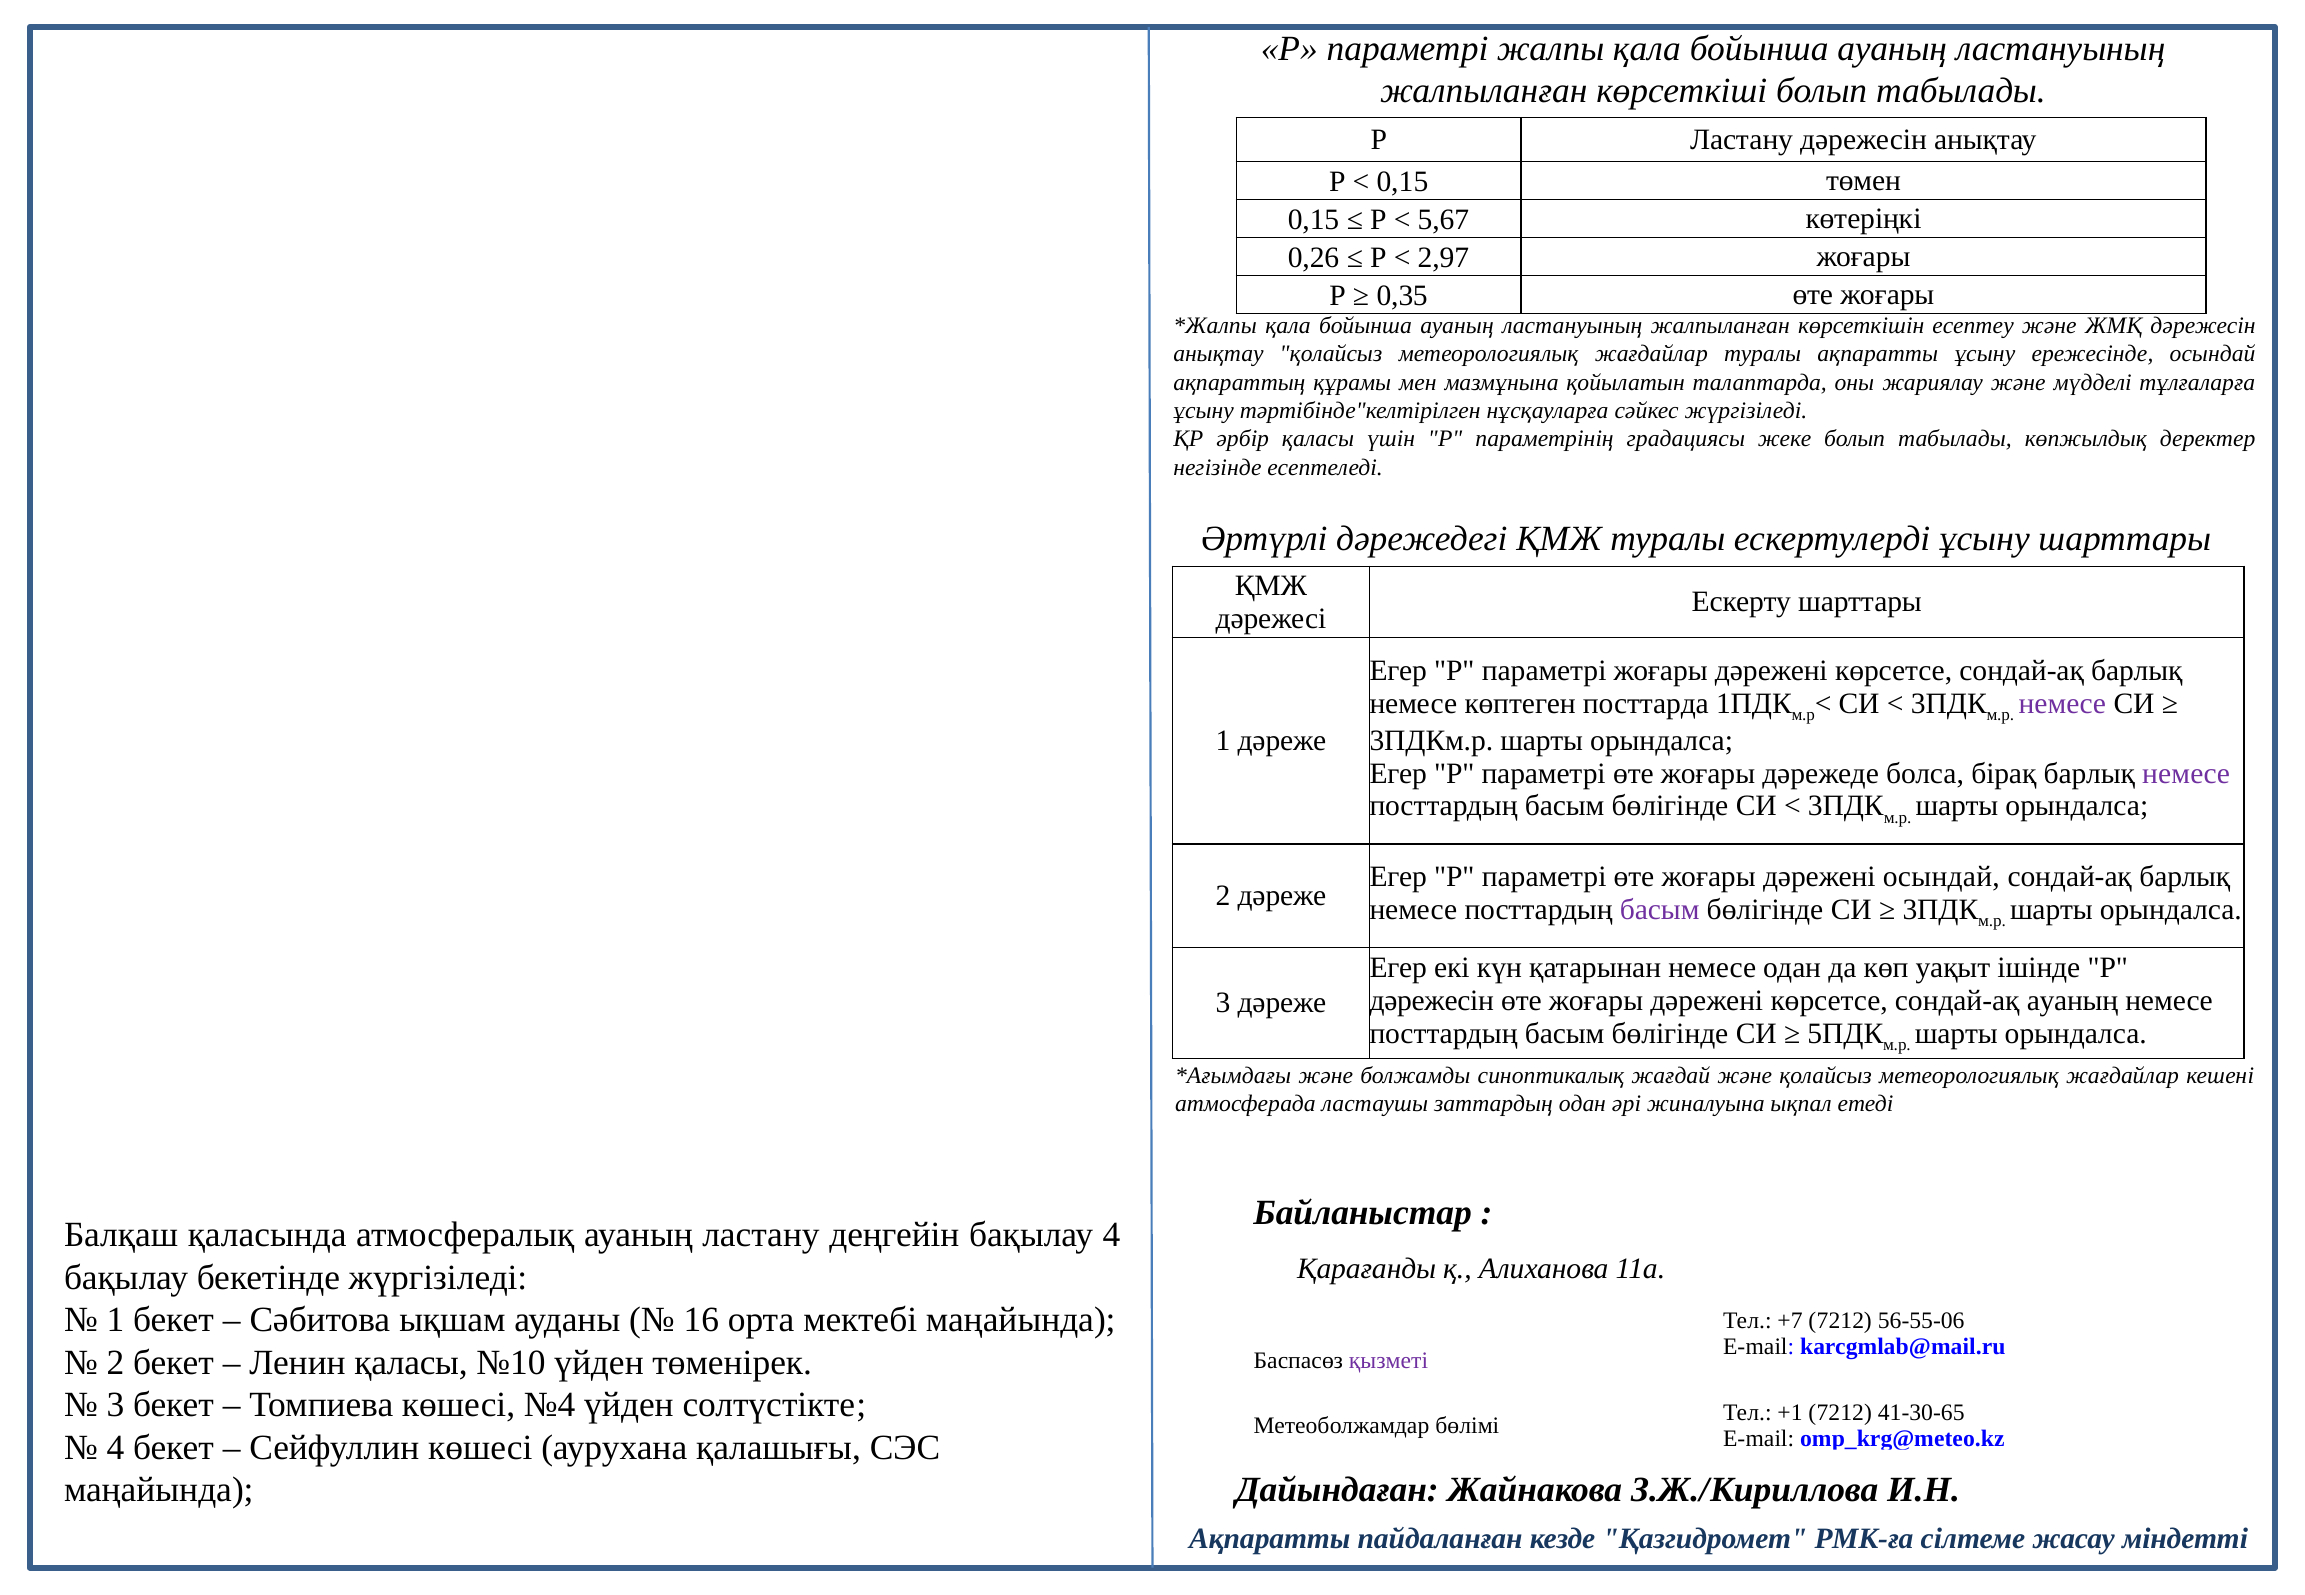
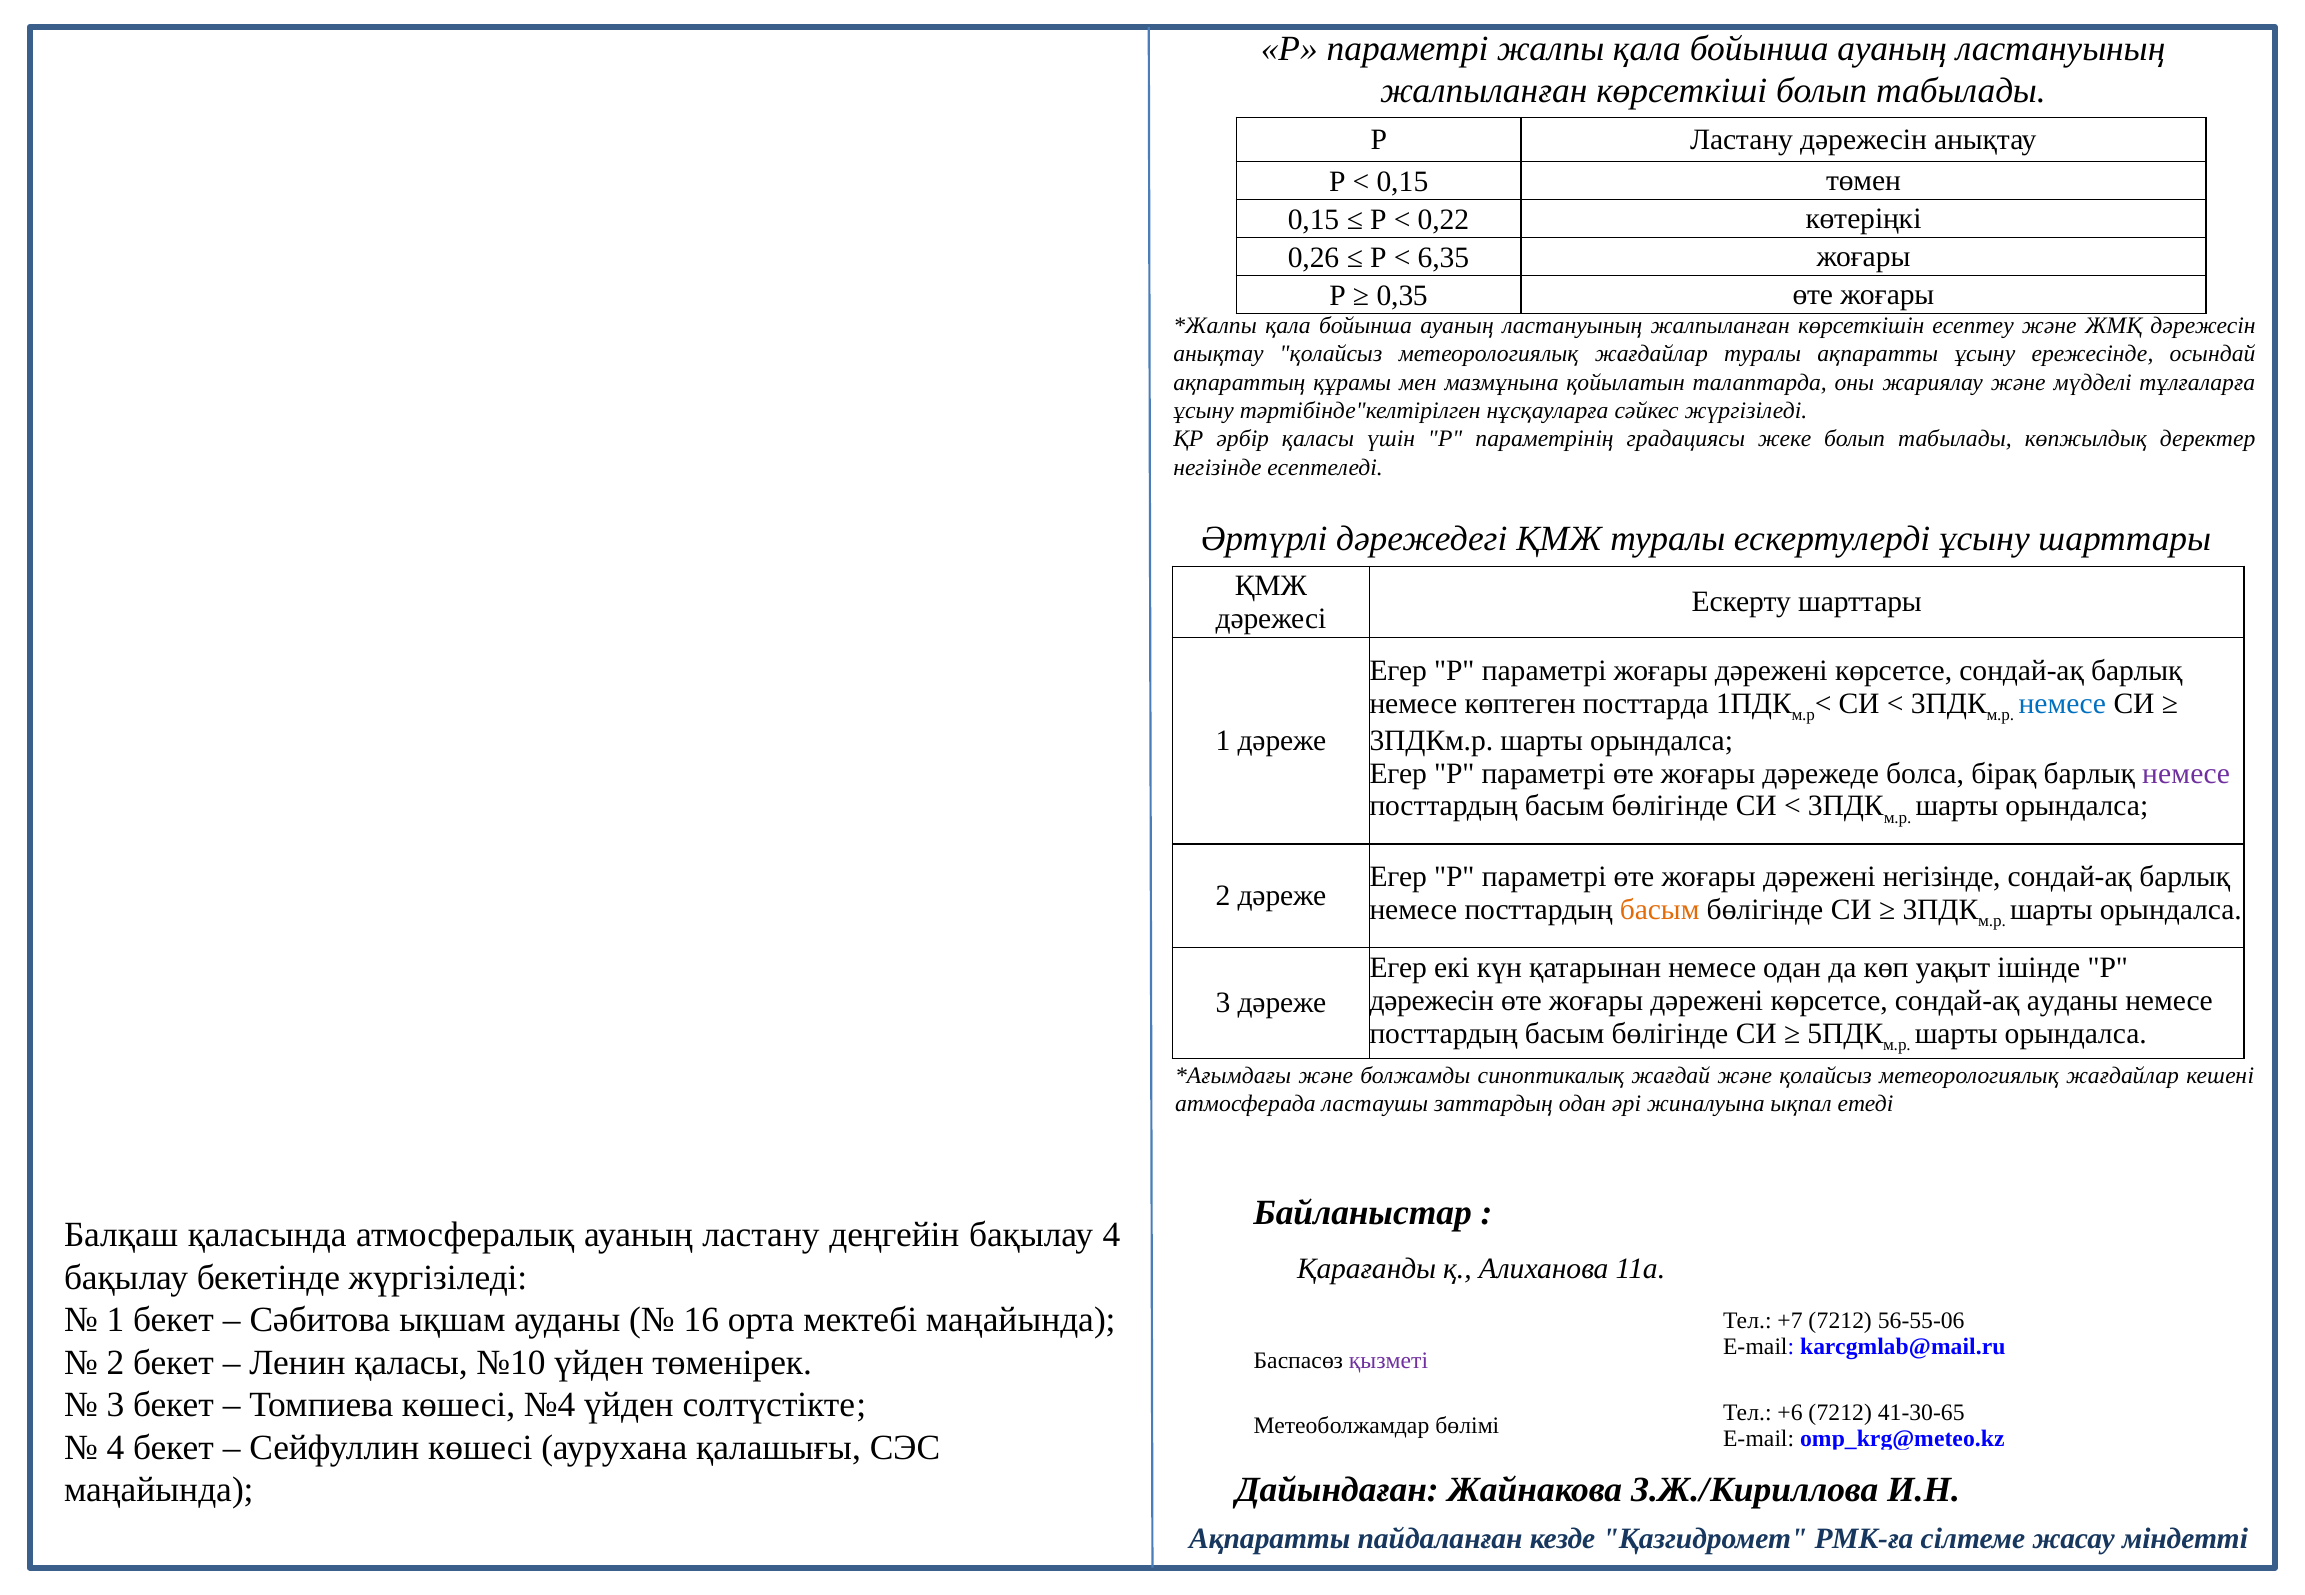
5,67: 5,67 -> 0,22
2,97: 2,97 -> 6,35
немесе at (2062, 704) colour: purple -> blue
дәрежені осындай: осындай -> негізінде
басым at (1660, 910) colour: purple -> orange
сондай-ақ ауаның: ауаның -> ауданы
+1: +1 -> +6
